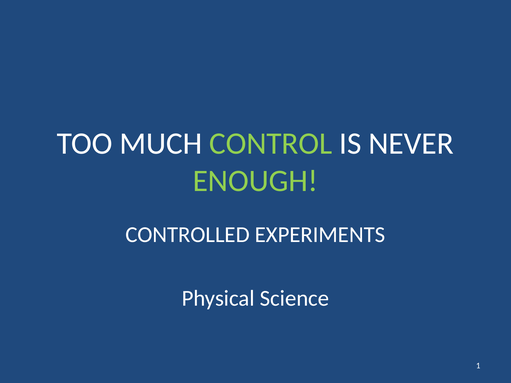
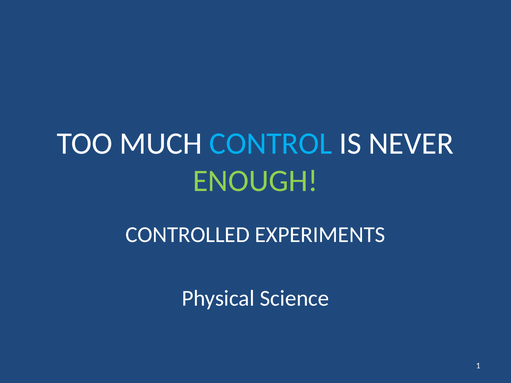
CONTROL colour: light green -> light blue
